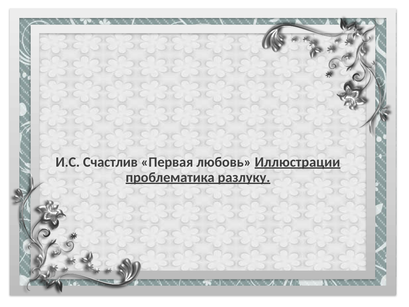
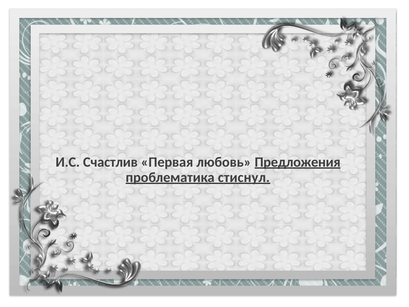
Иллюстрации: Иллюстрации -> Предложения
разлуку: разлуку -> стиснул
